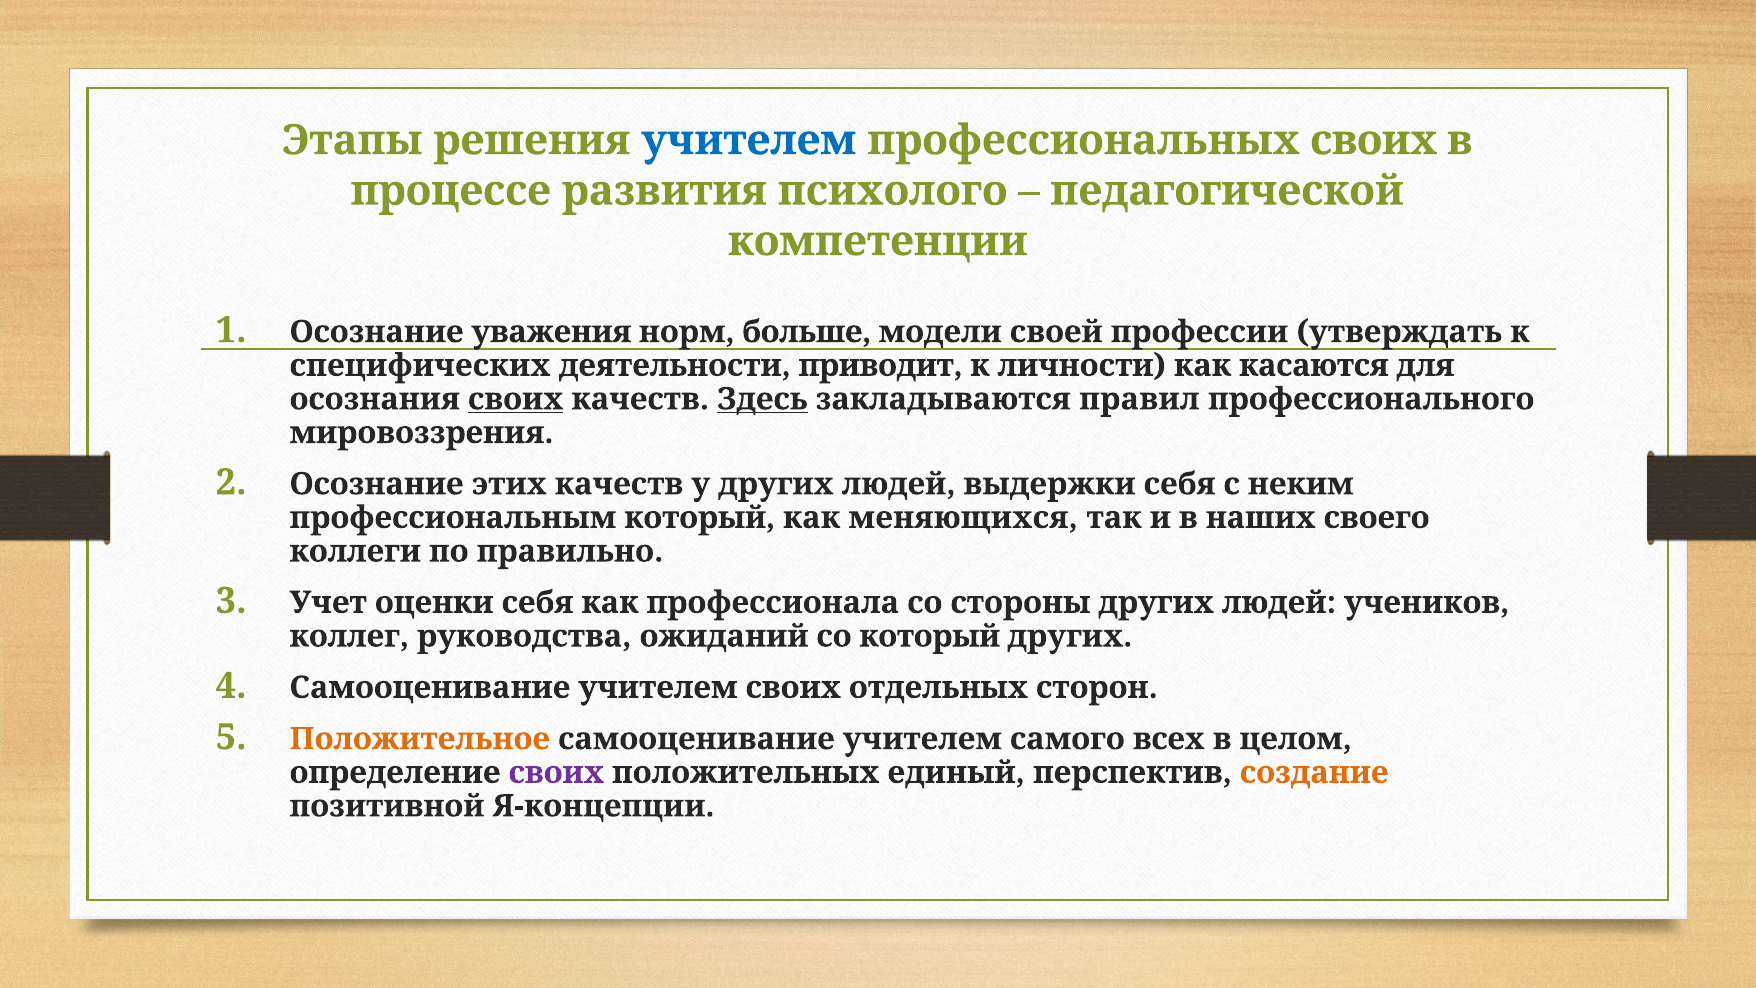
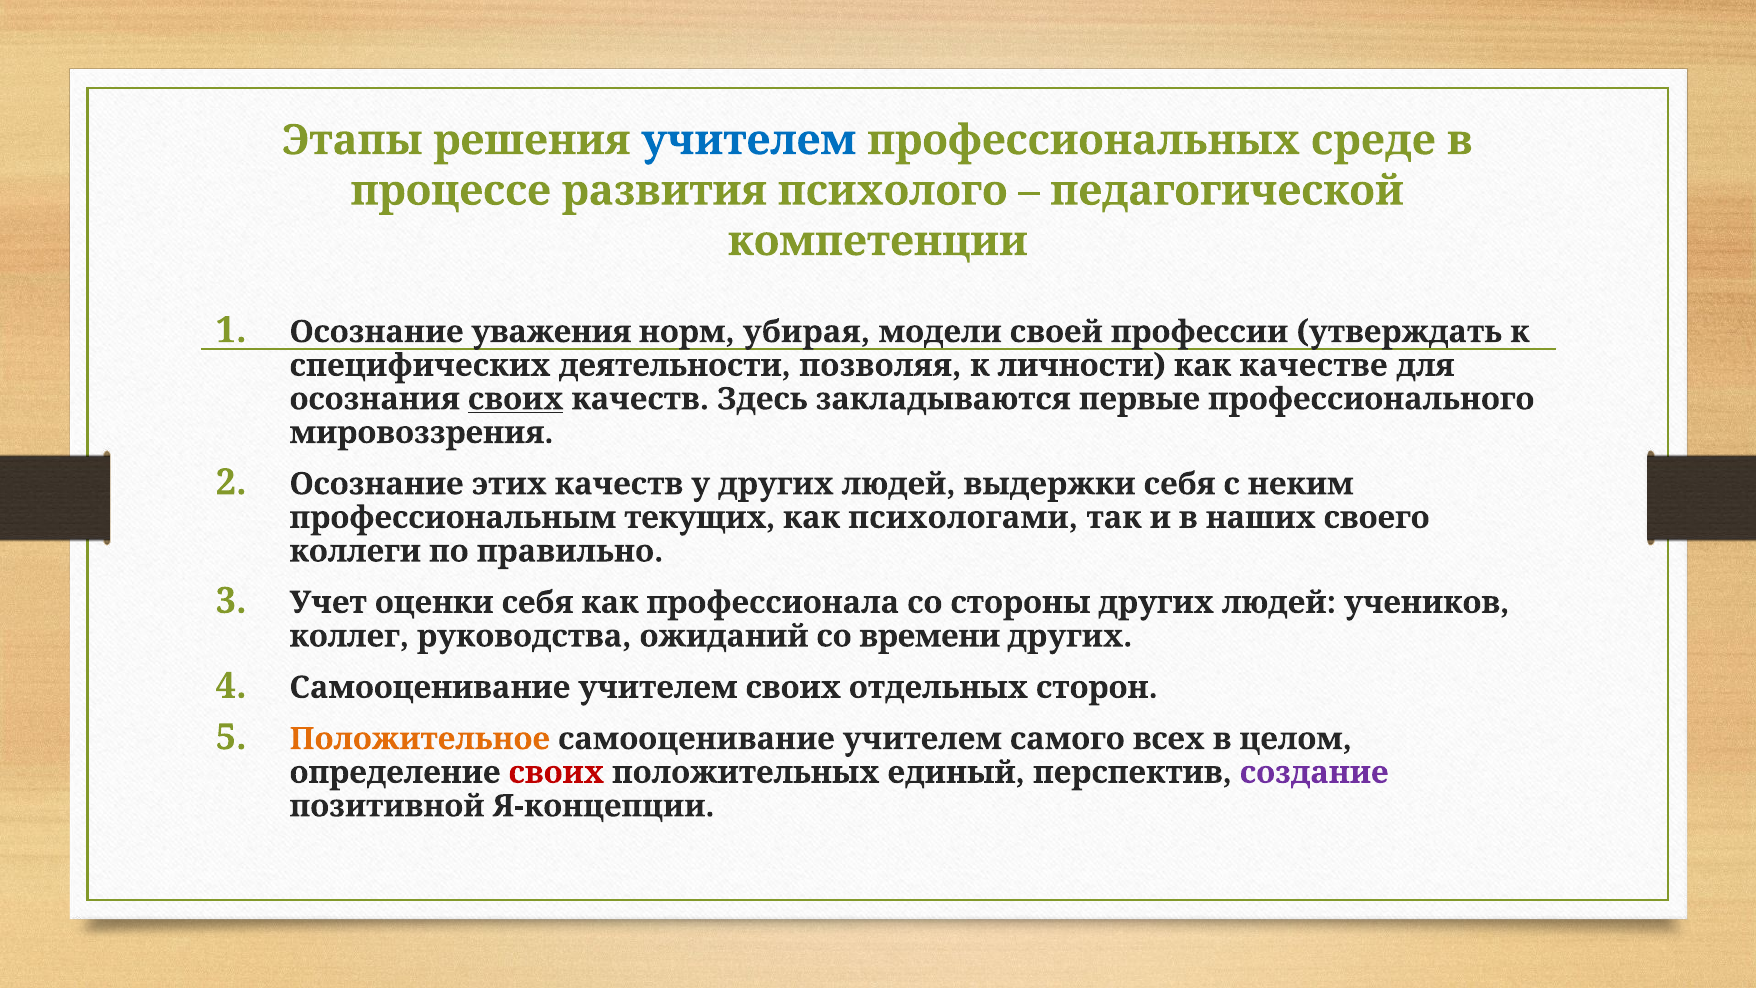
профессиональных своих: своих -> среде
больше: больше -> убирая
приводит: приводит -> позволяя
касаются: касаются -> качестве
Здесь underline: present -> none
правил: правил -> первые
профессиональным который: который -> текущих
меняющихся: меняющихся -> психологами
со который: который -> времени
своих at (556, 772) colour: purple -> red
создание colour: orange -> purple
